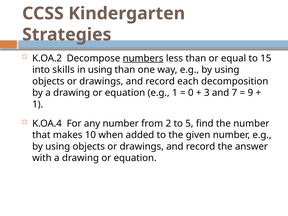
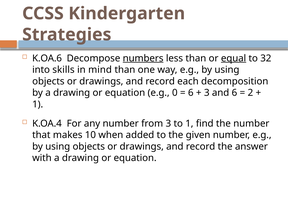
K.OA.2: K.OA.2 -> K.OA.6
equal underline: none -> present
15: 15 -> 32
in using: using -> mind
e.g 1: 1 -> 0
0 at (191, 93): 0 -> 6
and 7: 7 -> 6
9: 9 -> 2
from 2: 2 -> 3
to 5: 5 -> 1
